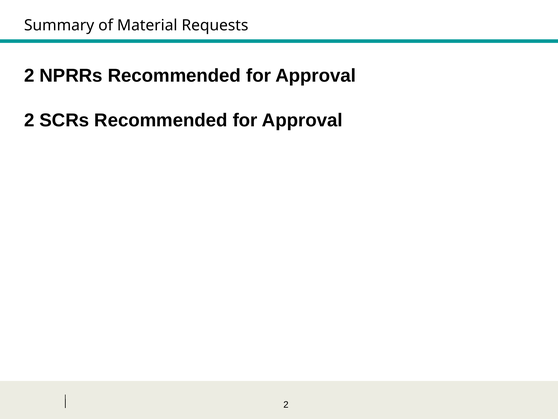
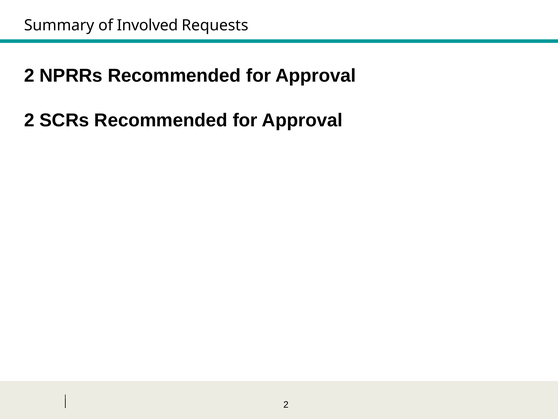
Material: Material -> Involved
